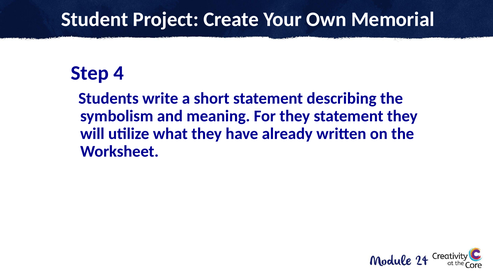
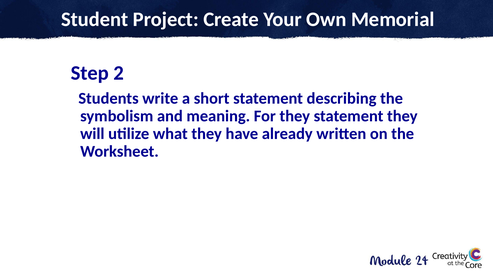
4: 4 -> 2
